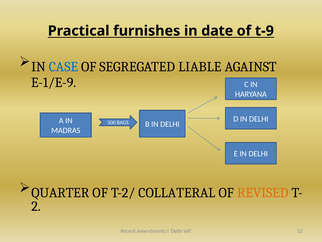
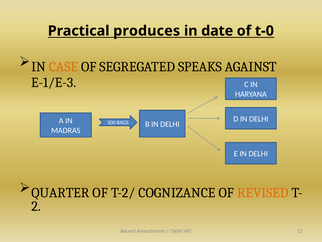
furnishes: furnishes -> produces
t-9: t-9 -> t-0
CASE colour: blue -> orange
LIABLE: LIABLE -> SPEAKS
E-1/E-9: E-1/E-9 -> E-1/E-3
COLLATERAL: COLLATERAL -> COGNIZANCE
